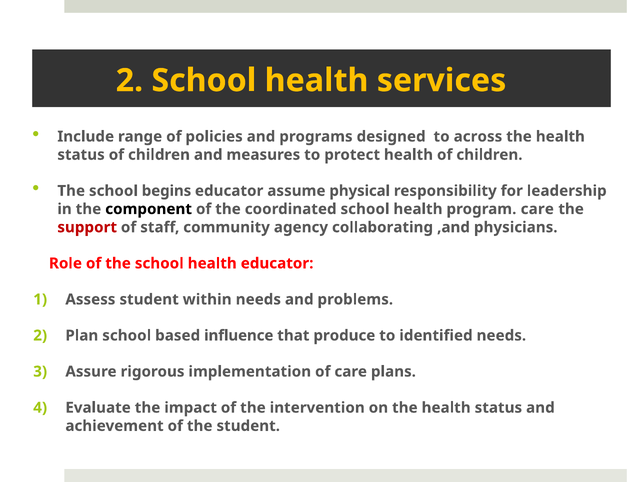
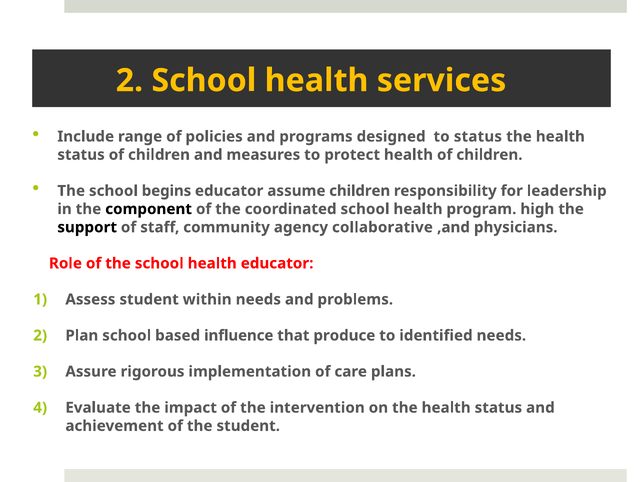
to across: across -> status
assume physical: physical -> children
program care: care -> high
support colour: red -> black
collaborating: collaborating -> collaborative
